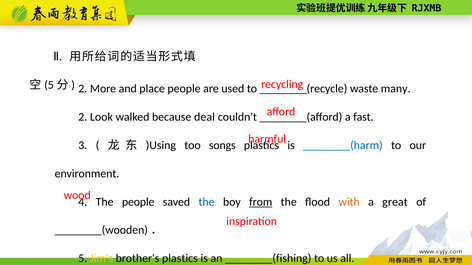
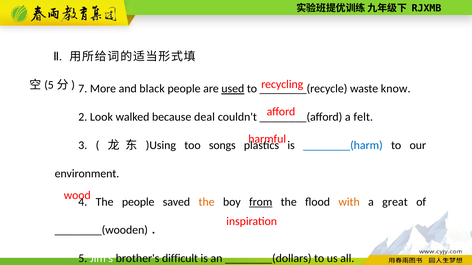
2 at (83, 89): 2 -> 7
place: place -> black
used underline: none -> present
many: many -> know
fast: fast -> felt
the at (207, 202) colour: blue -> orange
Jim's colour: yellow -> white
brother's plastics: plastics -> difficult
________(fishing: ________(fishing -> ________(dollars
